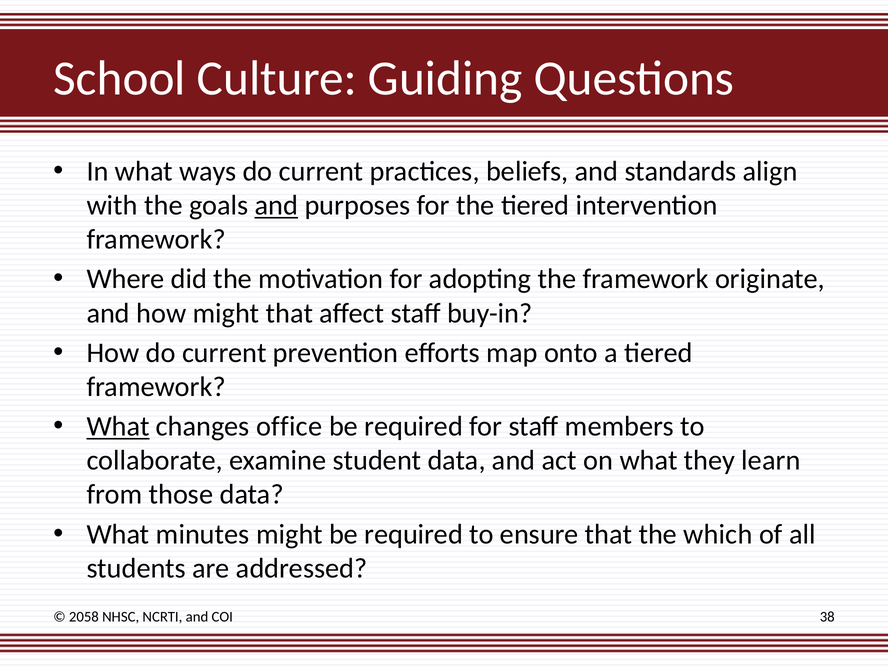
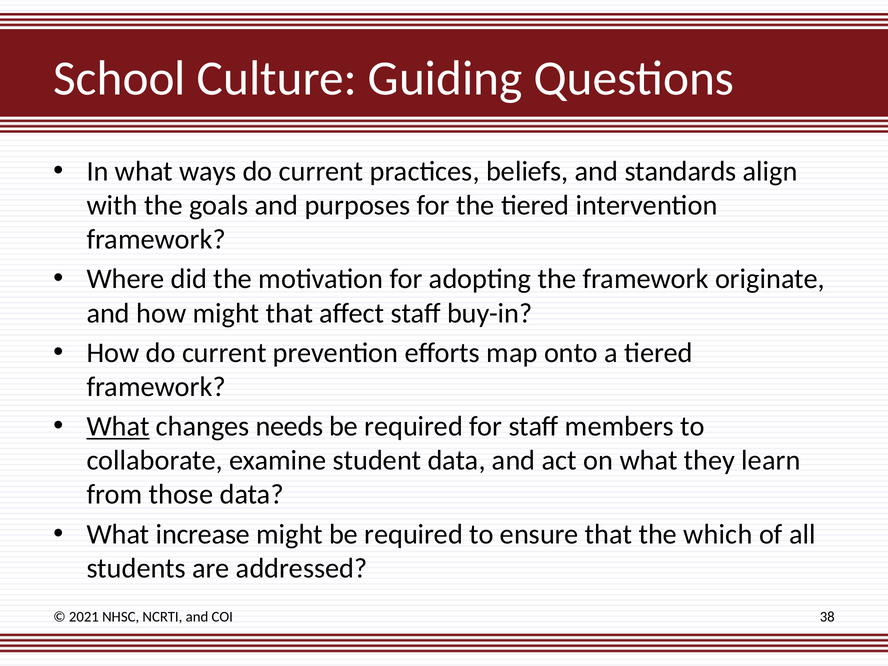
and at (276, 205) underline: present -> none
office: office -> needs
minutes: minutes -> increase
2058: 2058 -> 2021
